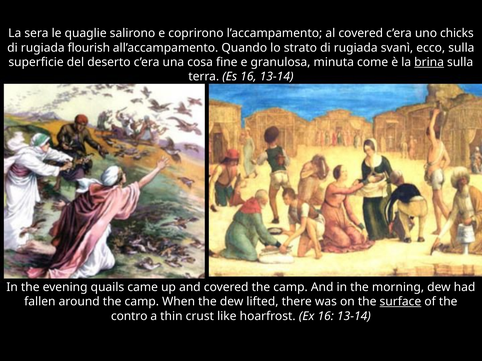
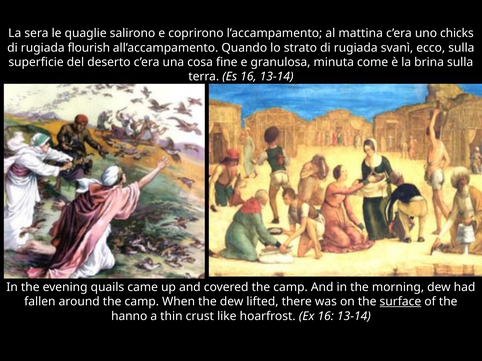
al covered: covered -> mattina
brina underline: present -> none
contro: contro -> hanno
